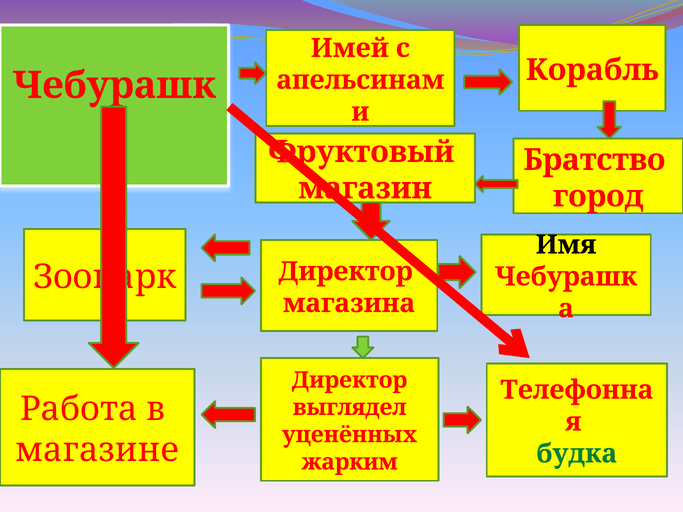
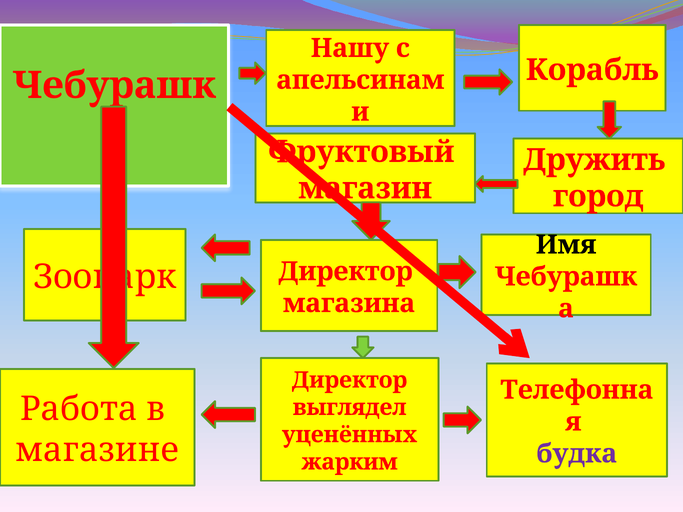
Имей: Имей -> Нашу
Братство: Братство -> Дружить
будка colour: green -> purple
